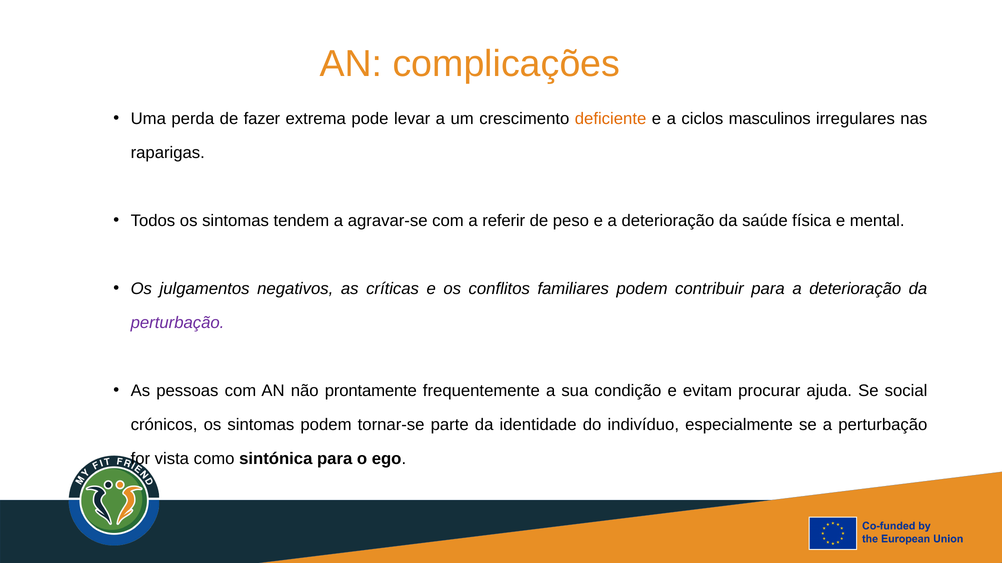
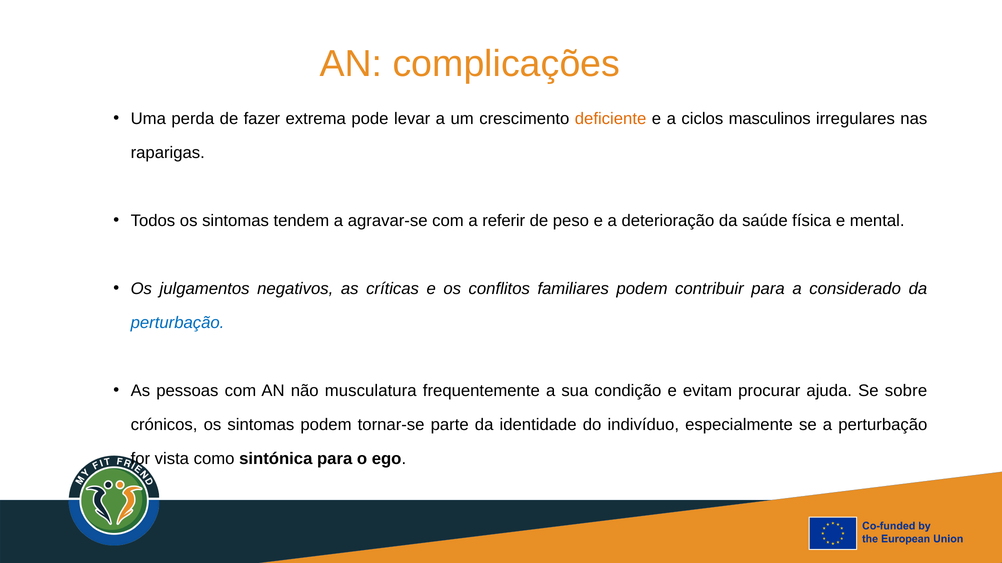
para a deterioração: deterioração -> considerado
perturbação at (178, 323) colour: purple -> blue
prontamente: prontamente -> musculatura
social: social -> sobre
